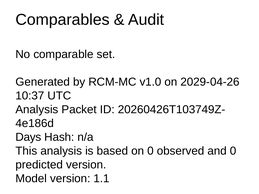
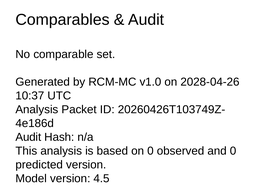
2029-04-26: 2029-04-26 -> 2028-04-26
Days at (28, 137): Days -> Audit
1.1: 1.1 -> 4.5
